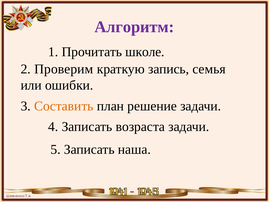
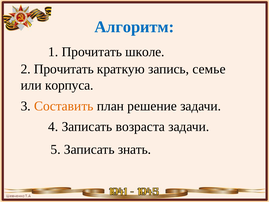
Алгоритм colour: purple -> blue
2 Проверим: Проверим -> Прочитать
семья: семья -> семье
ошибки: ошибки -> корпуса
наша: наша -> знать
